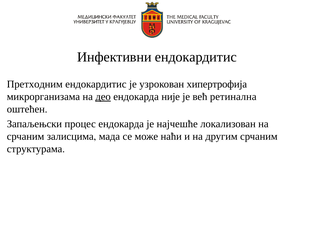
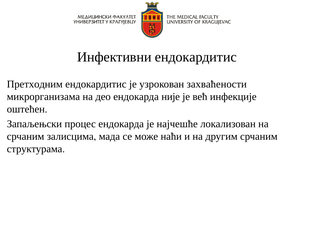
хипертрофија: хипертрофија -> захваћености
део underline: present -> none
ретинална: ретинална -> инфекције
